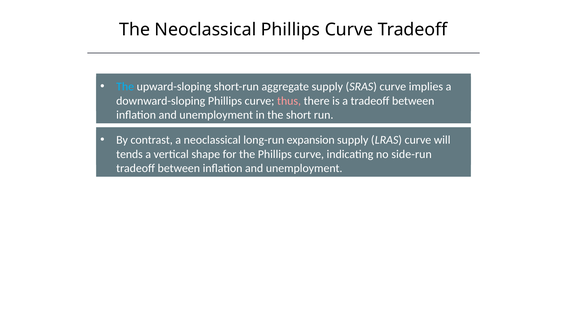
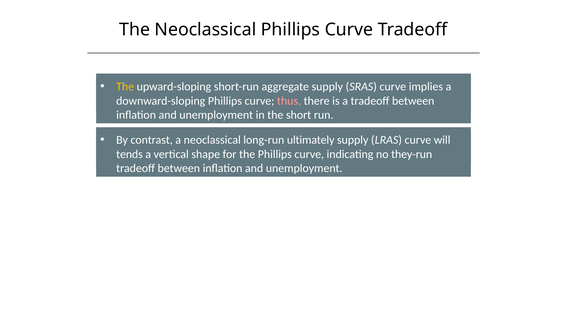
The at (125, 87) colour: light blue -> yellow
expansion: expansion -> ultimately
side-run: side-run -> they-run
